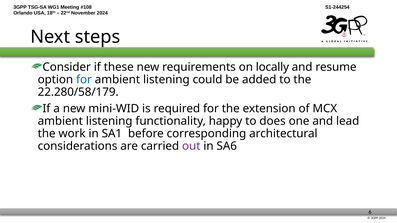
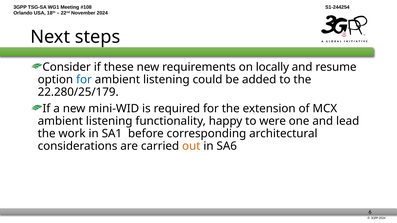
22.280/58/179: 22.280/58/179 -> 22.280/25/179
does: does -> were
out colour: purple -> orange
